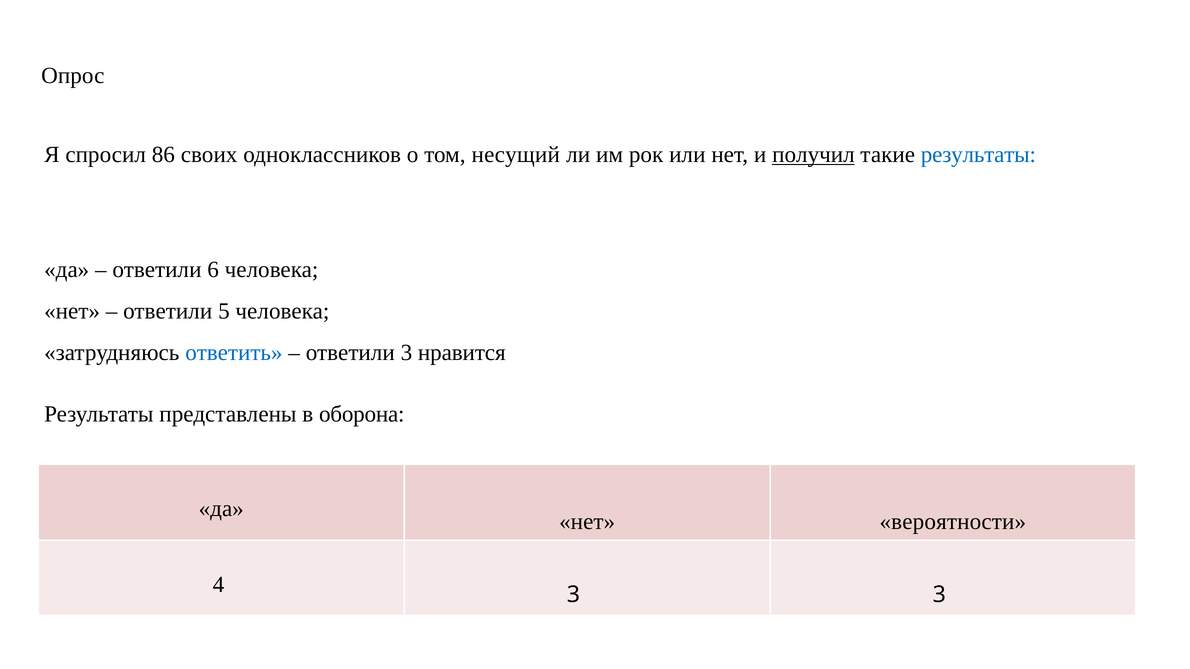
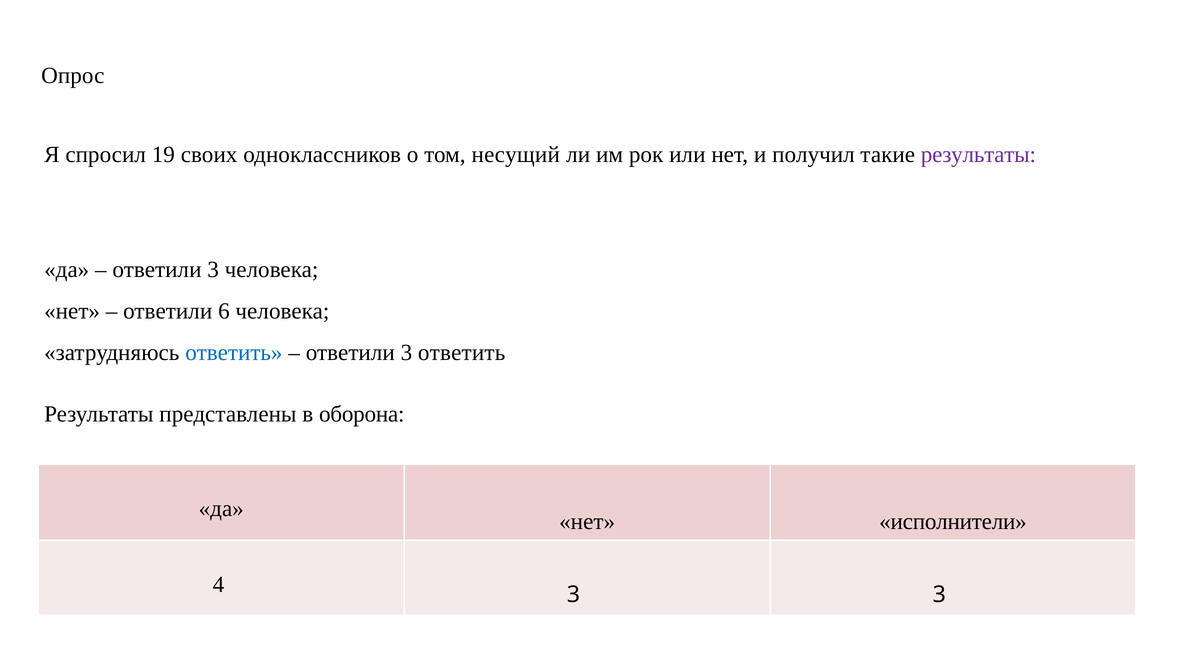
86: 86 -> 19
получил underline: present -> none
результаты at (978, 155) colour: blue -> purple
6 at (213, 270): 6 -> 3
5: 5 -> 6
3 нравится: нравится -> ответить
вероятности: вероятности -> исполнители
